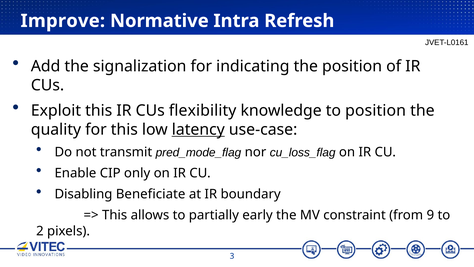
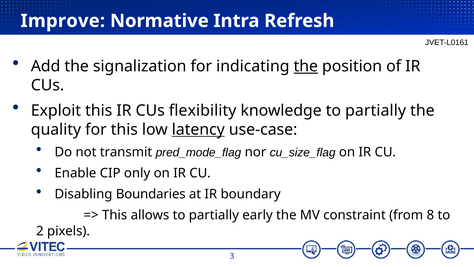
the at (306, 66) underline: none -> present
knowledge to position: position -> partially
cu_loss_flag: cu_loss_flag -> cu_size_flag
Beneficiate: Beneficiate -> Boundaries
9: 9 -> 8
